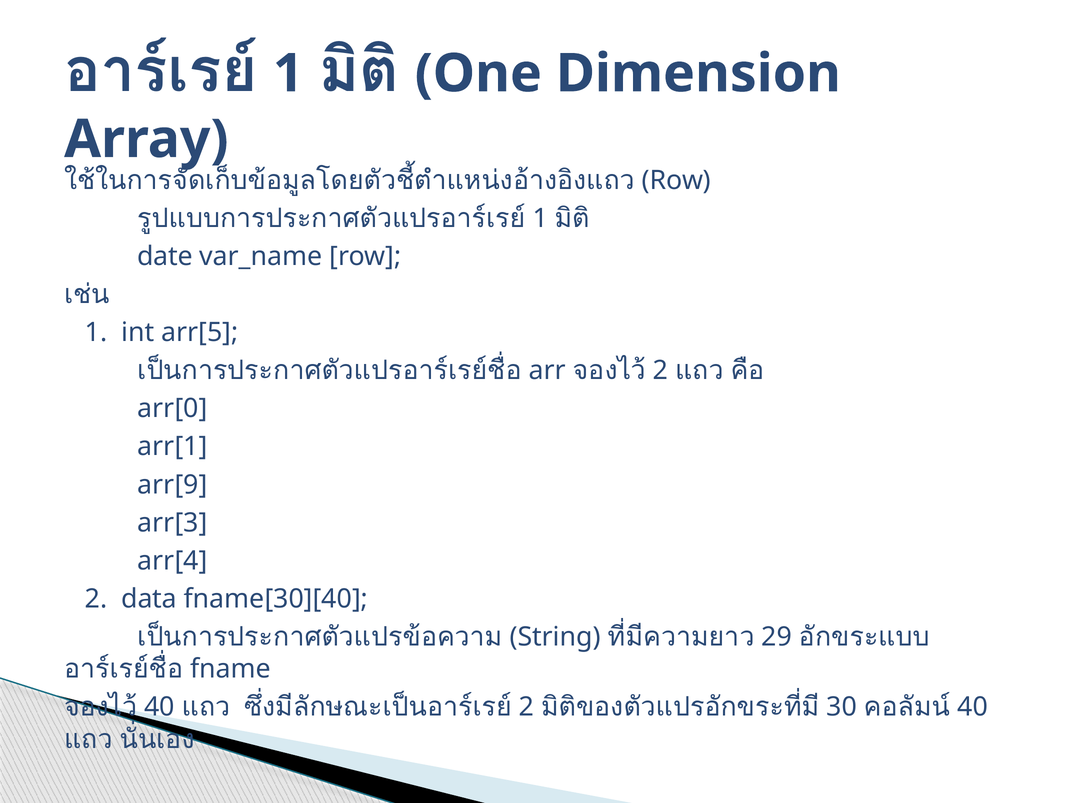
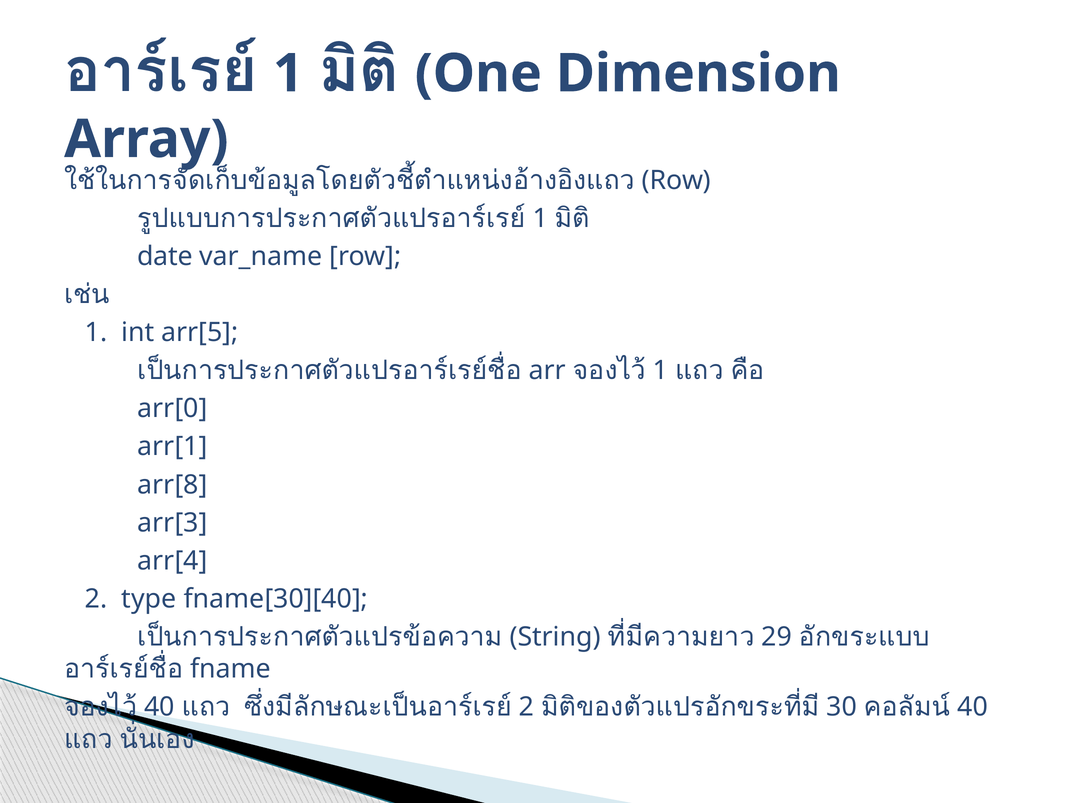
2 at (661, 371): 2 -> 1
arr[9: arr[9 -> arr[8
data: data -> type
